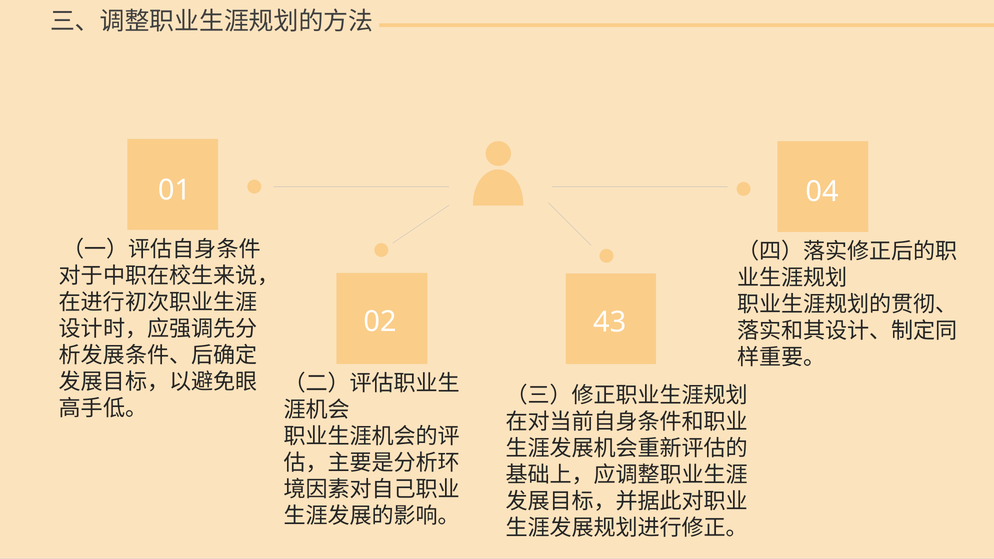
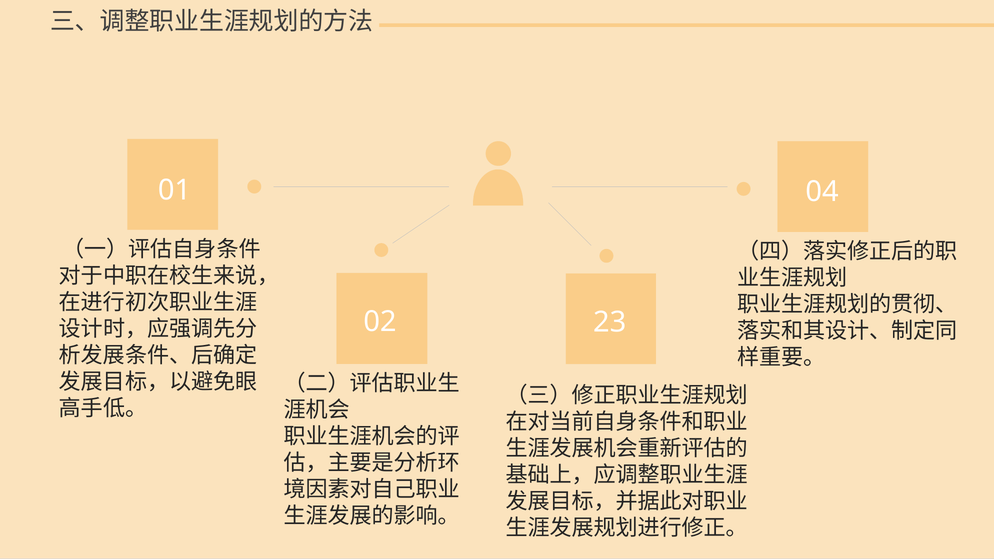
43: 43 -> 23
